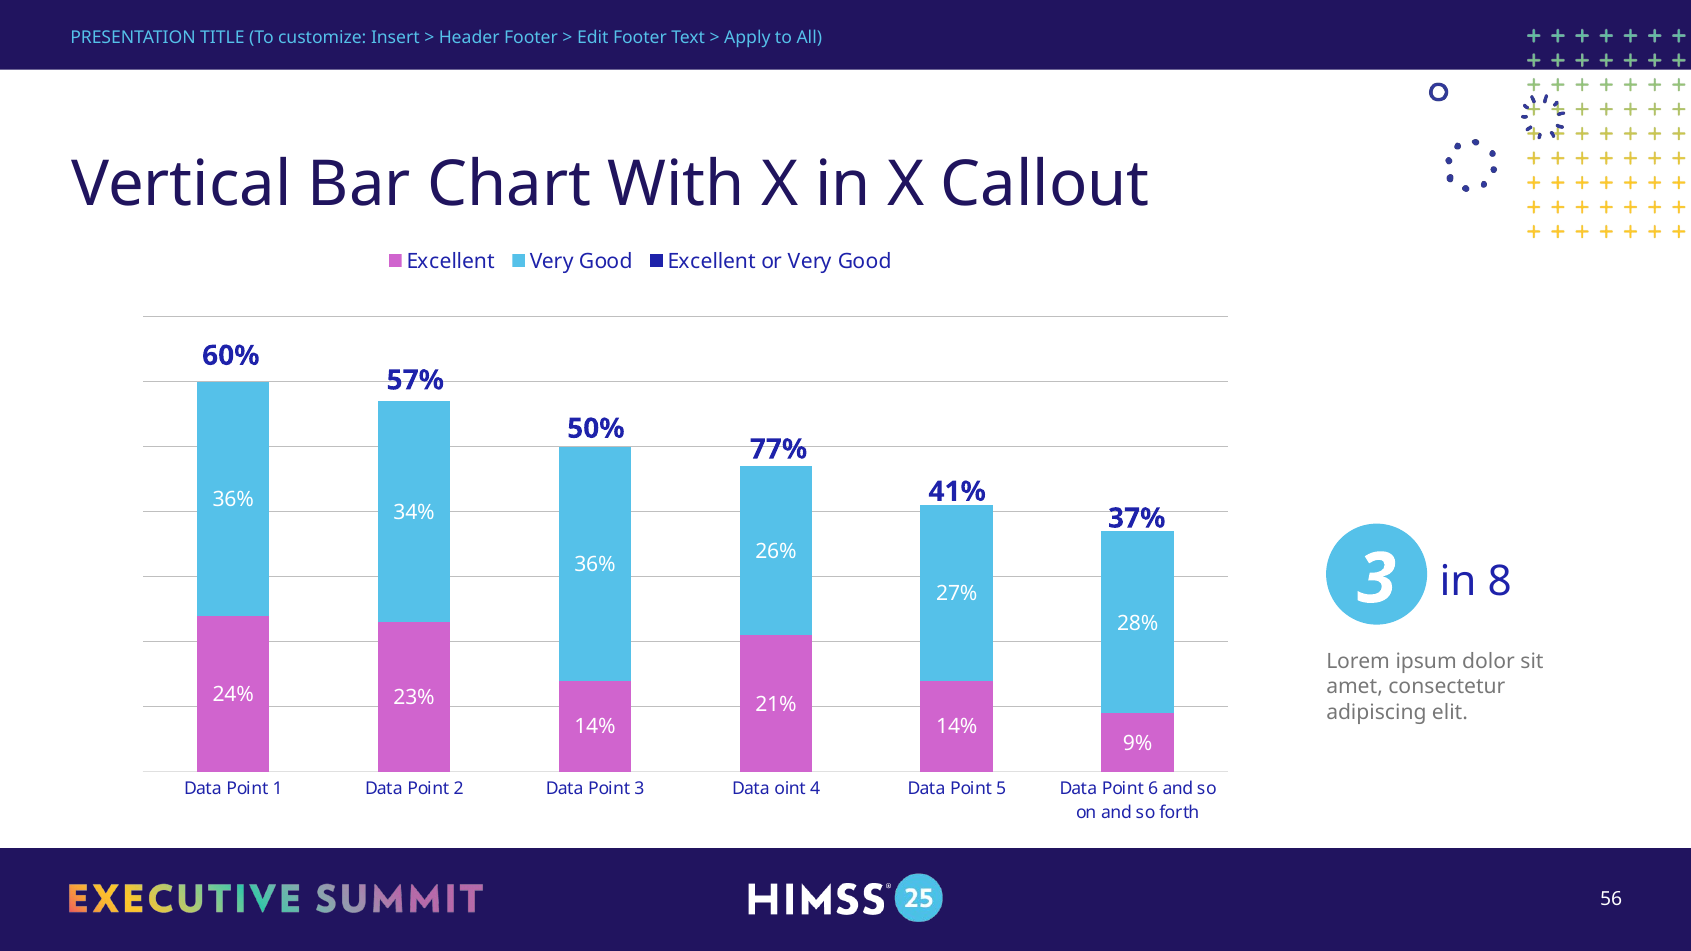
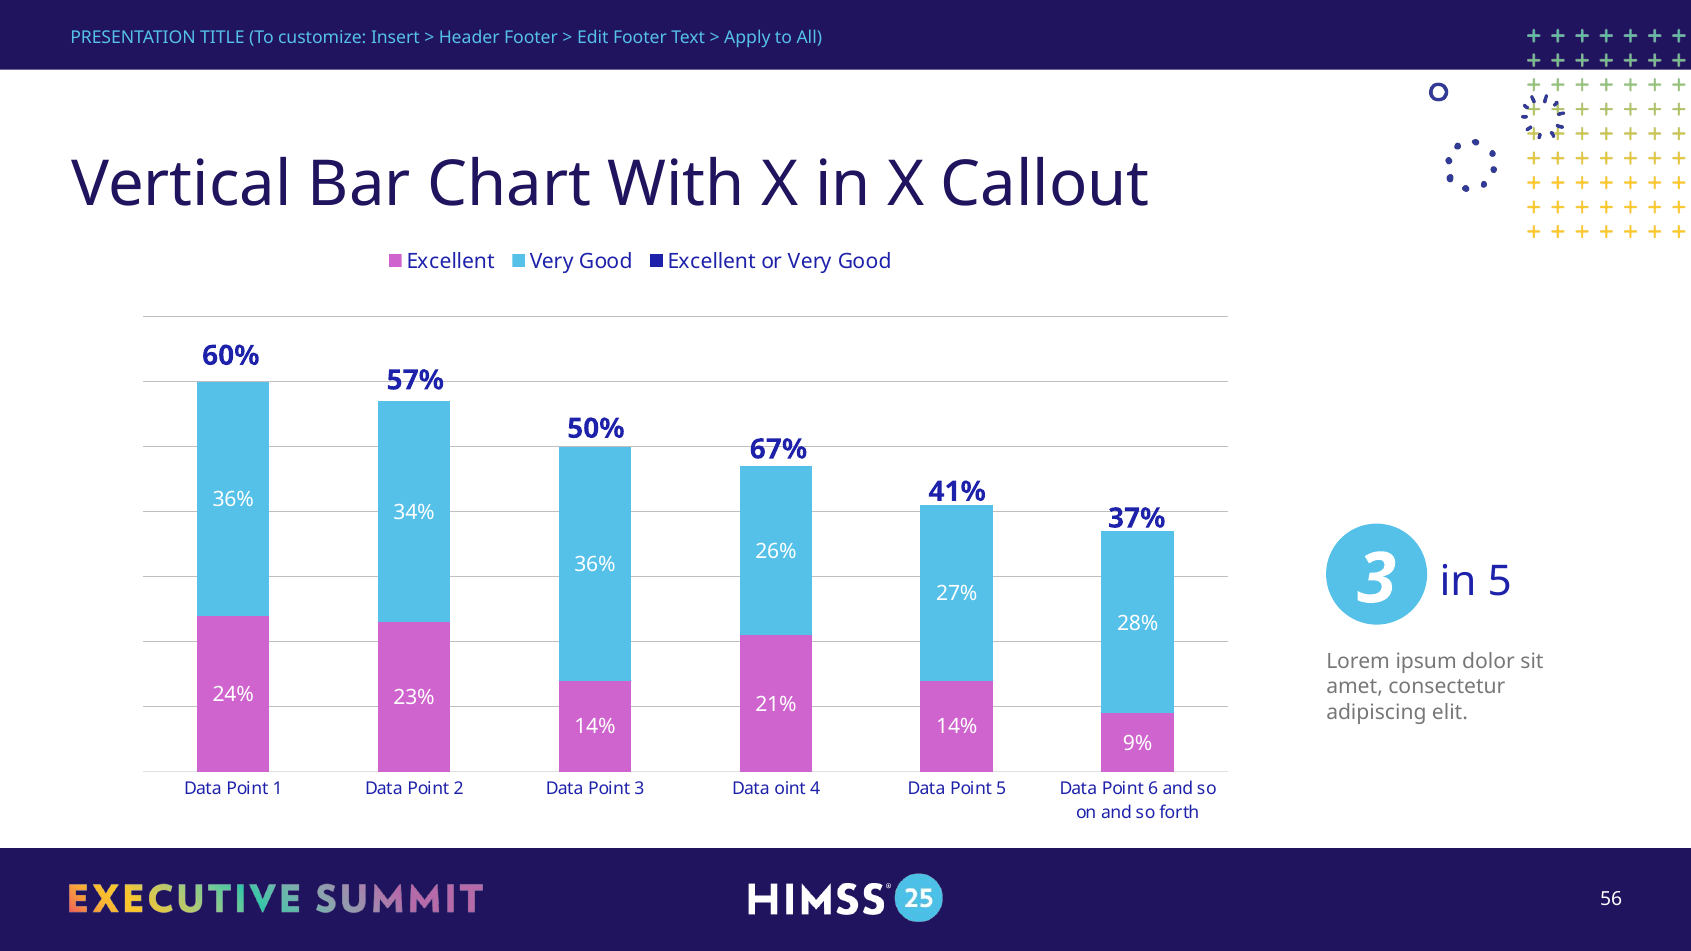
77%: 77% -> 67%
in 8: 8 -> 5
